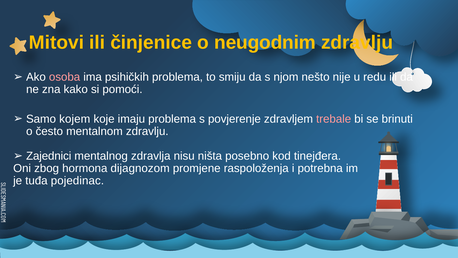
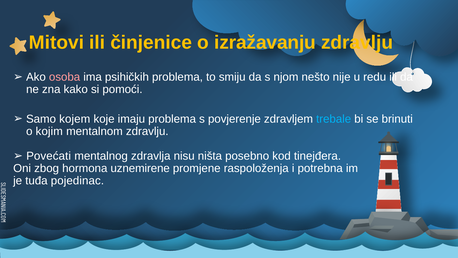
neugodnim: neugodnim -> izražavanju
trebale colour: pink -> light blue
često: često -> kojim
Zajednici: Zajednici -> Povećati
dijagnozom: dijagnozom -> uznemirene
